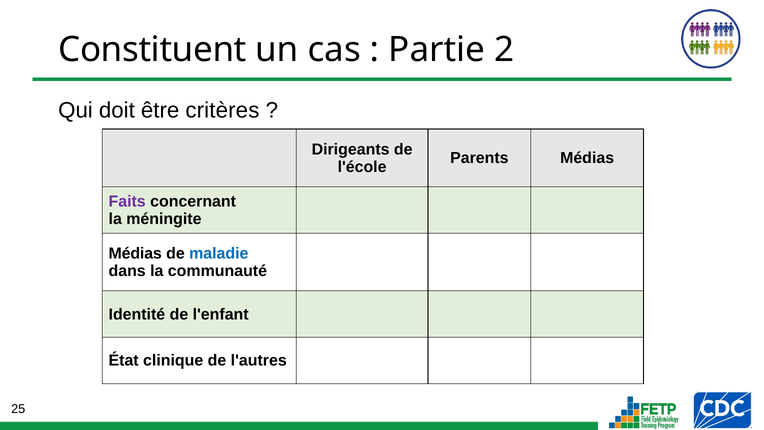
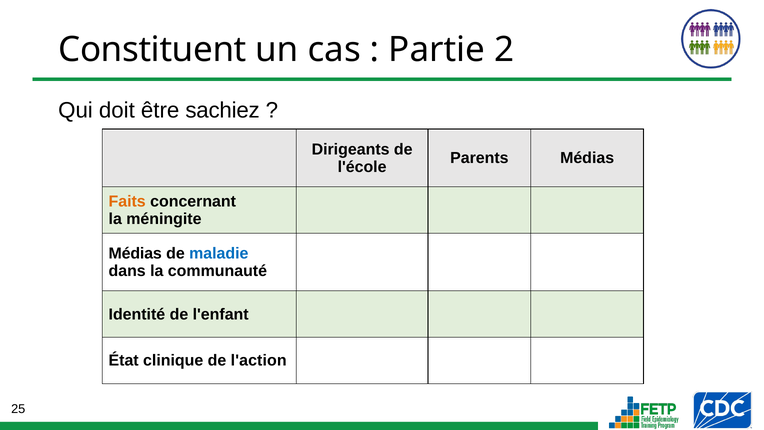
critères: critères -> sachiez
Faits colour: purple -> orange
l'autres: l'autres -> l'action
